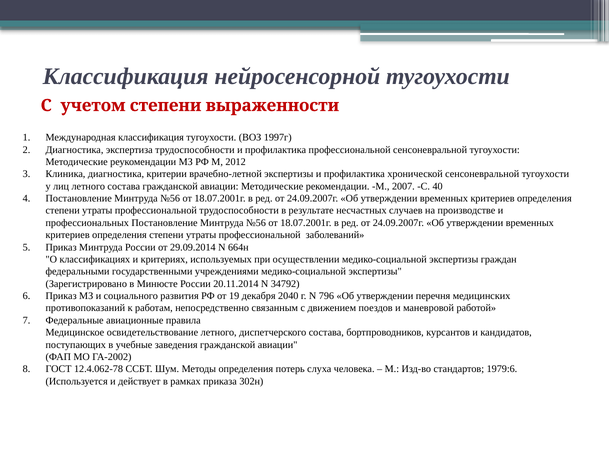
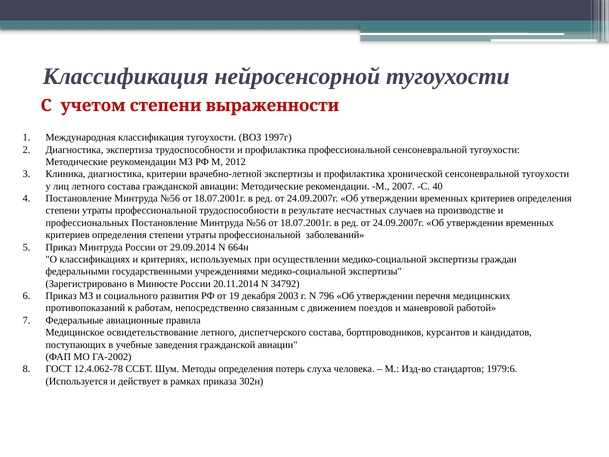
2040: 2040 -> 2003
